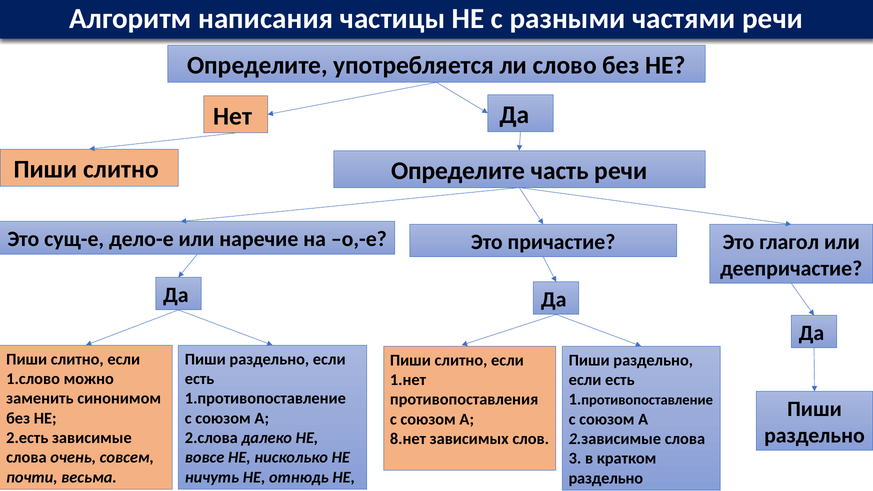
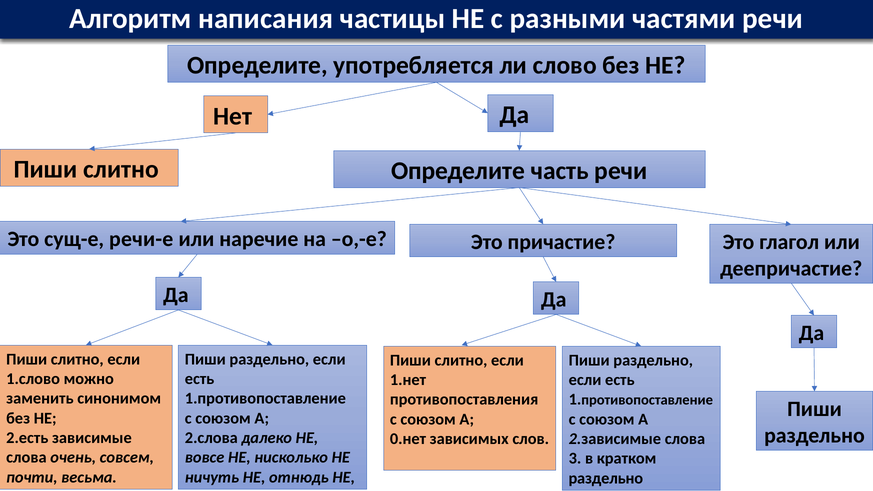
дело-е: дело-е -> речи-е
8.нет: 8.нет -> 0.нет
